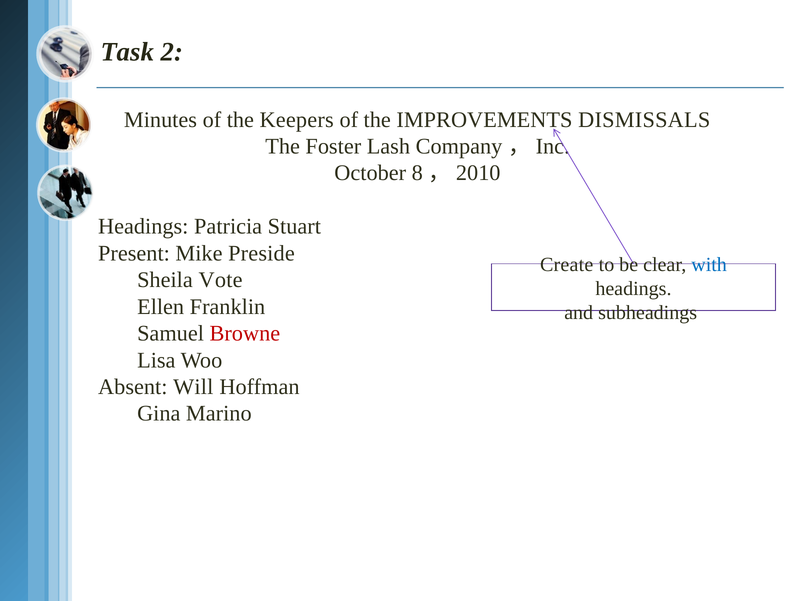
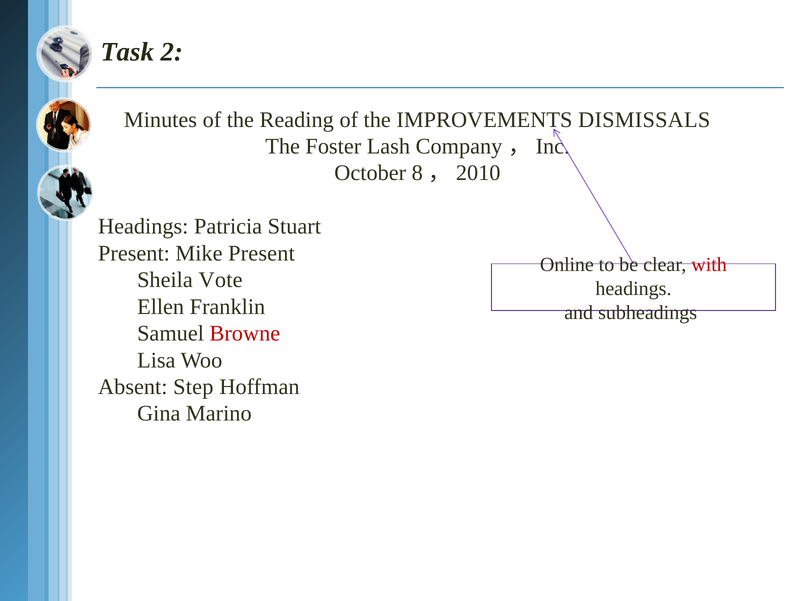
Keepers: Keepers -> Reading
Mike Preside: Preside -> Present
Create: Create -> Online
with colour: blue -> red
Will: Will -> Step
